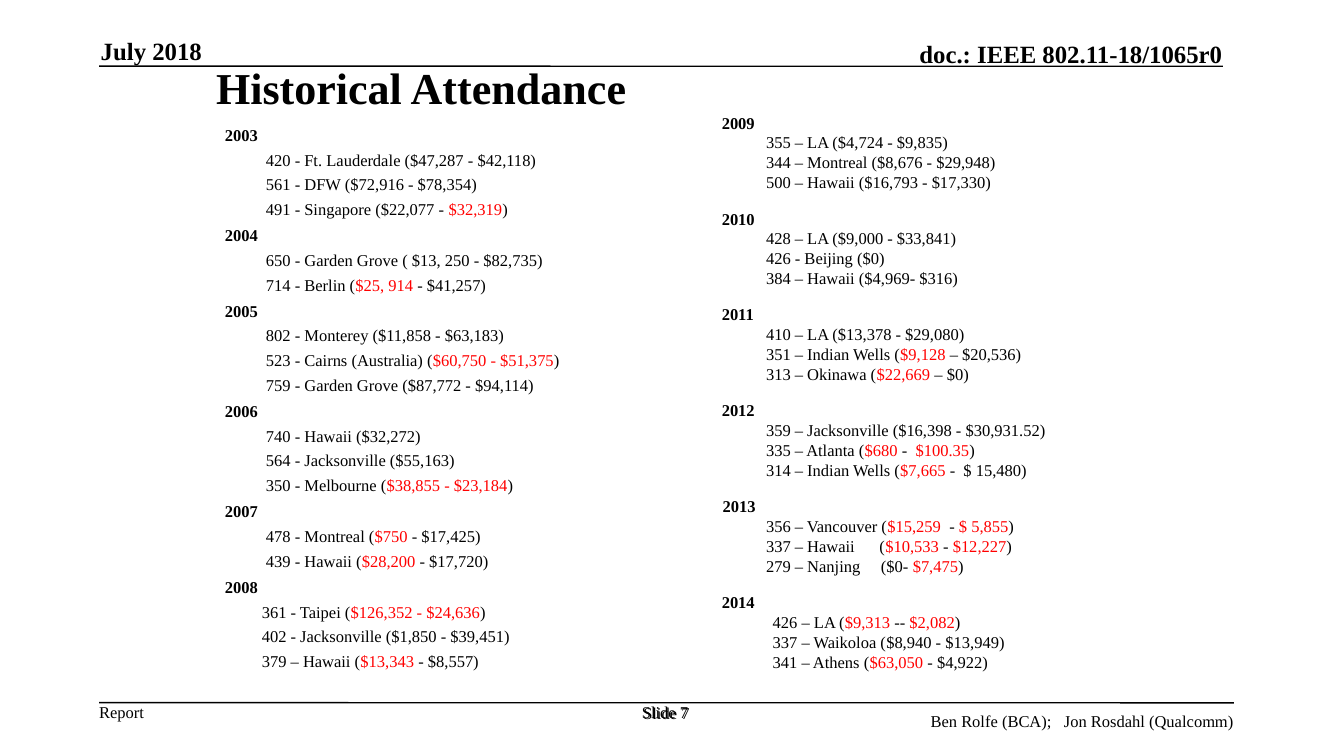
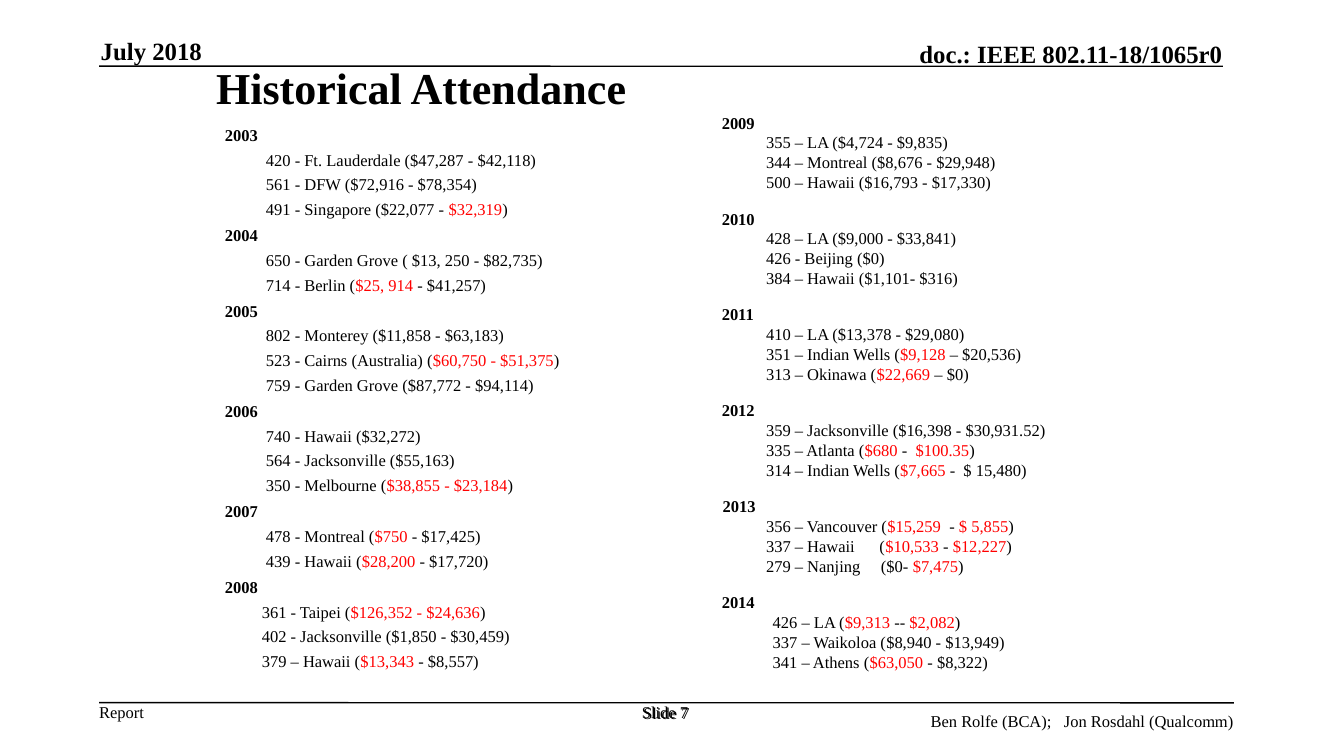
$4,969-: $4,969- -> $1,101-
$39,451: $39,451 -> $30,459
$4,922: $4,922 -> $8,322
